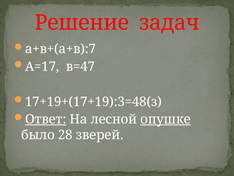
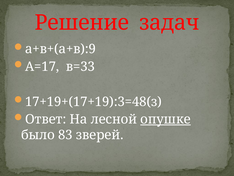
а+в+(а+в):7: а+в+(а+в):7 -> а+в+(а+в):9
в=47: в=47 -> в=33
Ответ underline: present -> none
28: 28 -> 83
